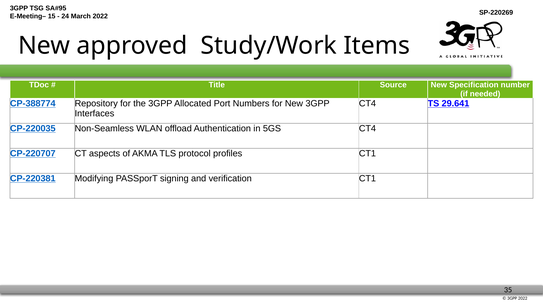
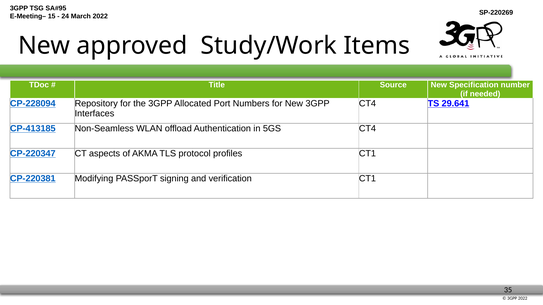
CP-388774: CP-388774 -> CP-228094
CP-220035: CP-220035 -> CP-413185
CP-220707: CP-220707 -> CP-220347
